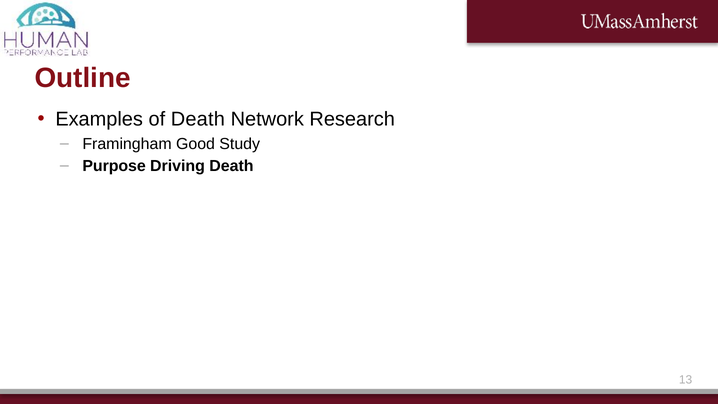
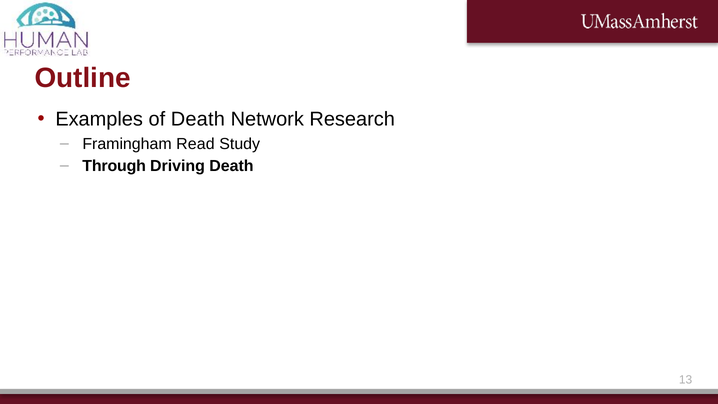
Good: Good -> Read
Purpose: Purpose -> Through
